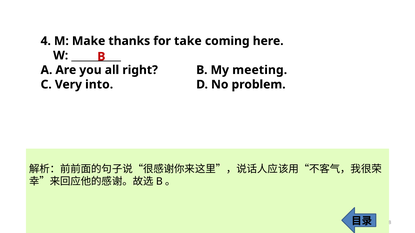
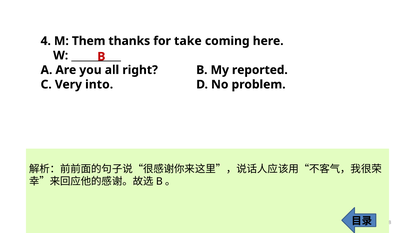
Make: Make -> Them
meeting: meeting -> reported
